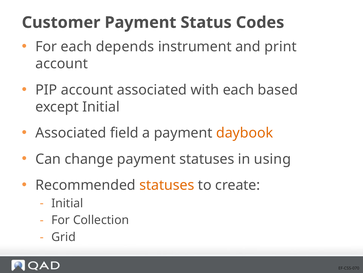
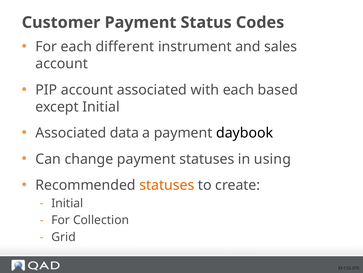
depends: depends -> different
print: print -> sales
field: field -> data
daybook colour: orange -> black
